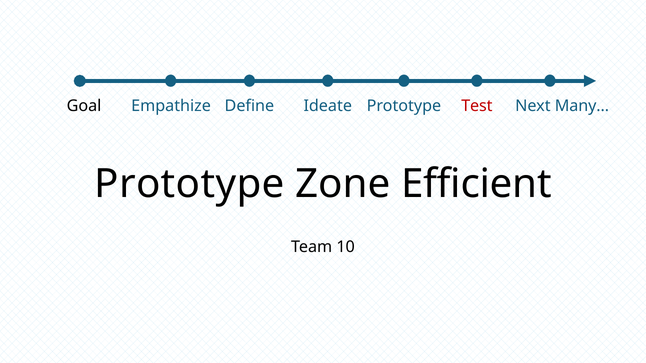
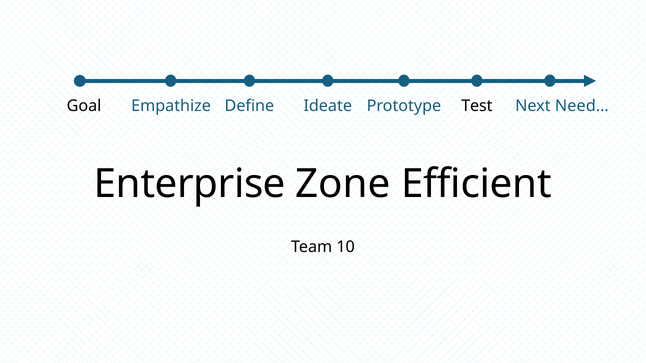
Test colour: red -> black
Many…: Many… -> Need…
Prototype at (189, 184): Prototype -> Enterprise
